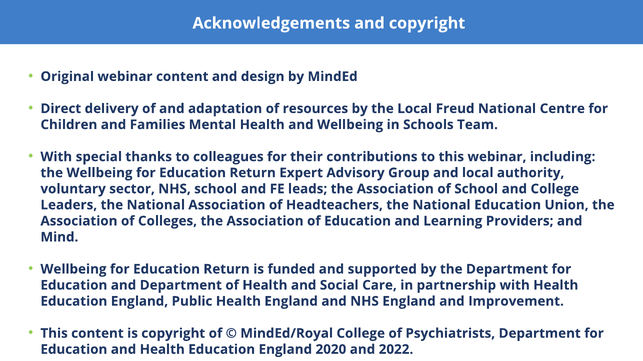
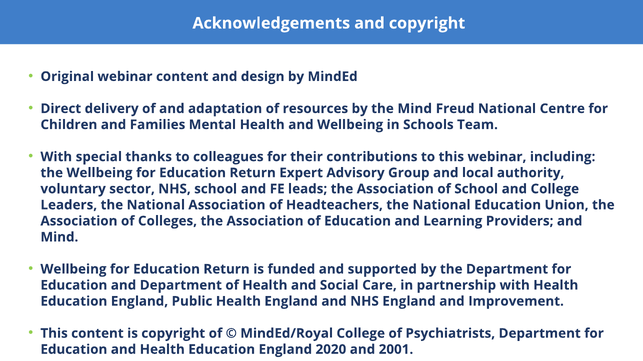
the Local: Local -> Mind
2022: 2022 -> 2001
